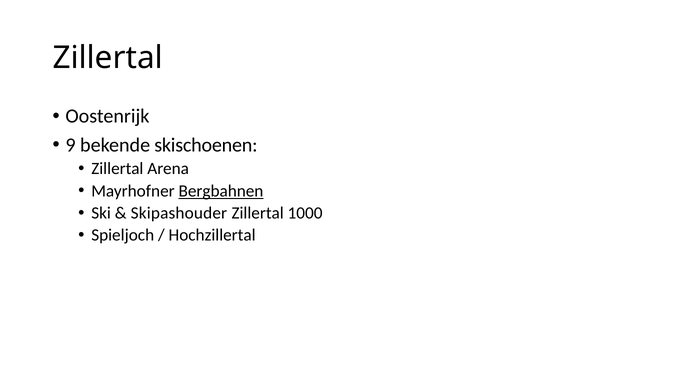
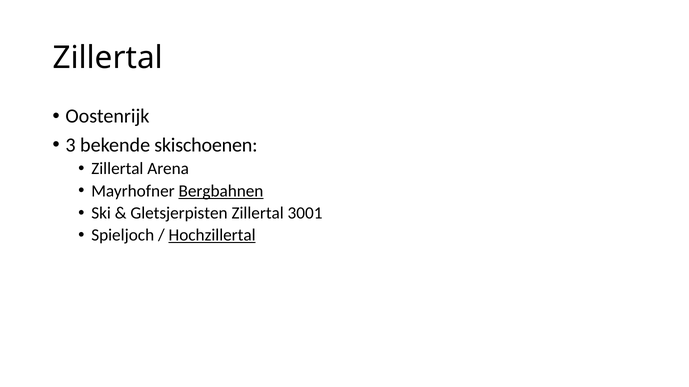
9: 9 -> 3
Skipashouder: Skipashouder -> Gletsjerpisten
1000: 1000 -> 3001
Hochzillertal underline: none -> present
